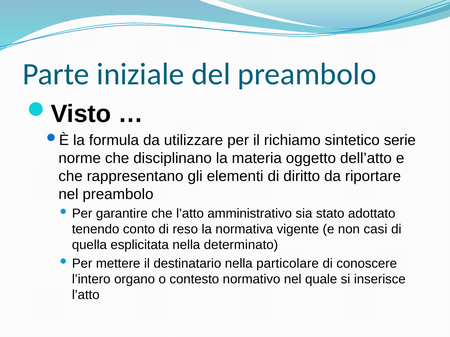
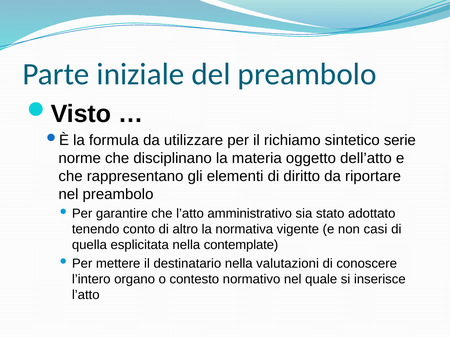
reso: reso -> altro
determinato: determinato -> contemplate
particolare: particolare -> valutazioni
